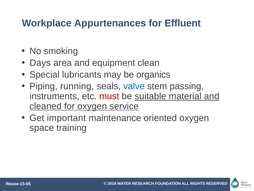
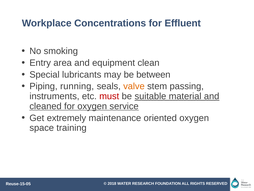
Appurtenances: Appurtenances -> Concentrations
Days: Days -> Entry
organics: organics -> between
valve colour: blue -> orange
important: important -> extremely
